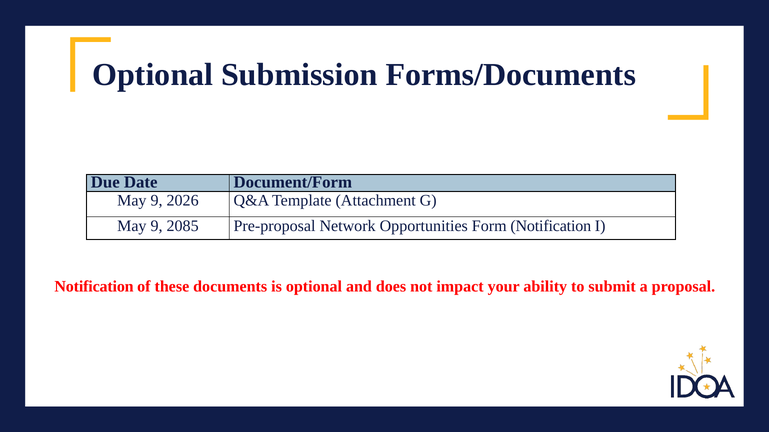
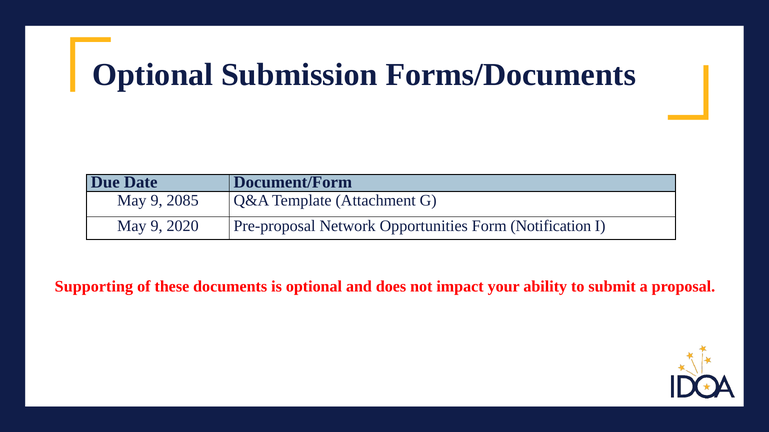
2026: 2026 -> 2085
2085: 2085 -> 2020
Notification at (94, 287): Notification -> Supporting
